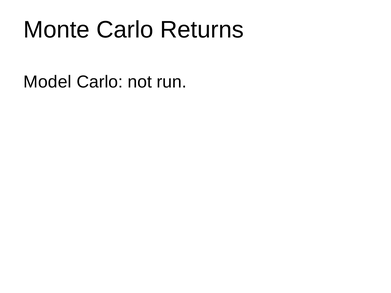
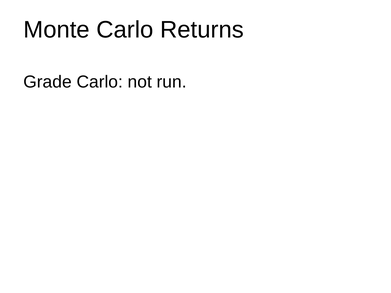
Model: Model -> Grade
